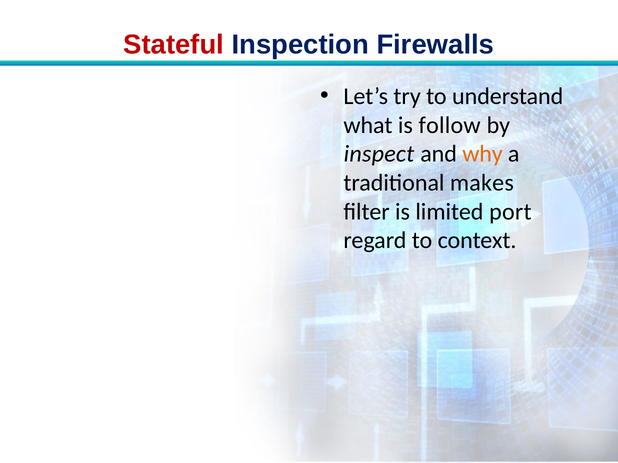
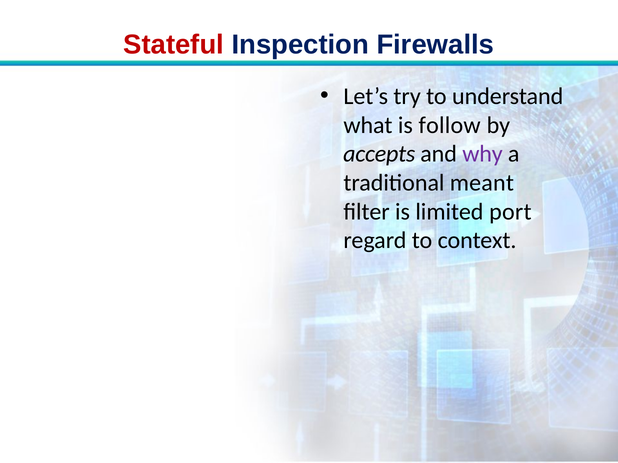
inspect: inspect -> accepts
why colour: orange -> purple
makes: makes -> meant
